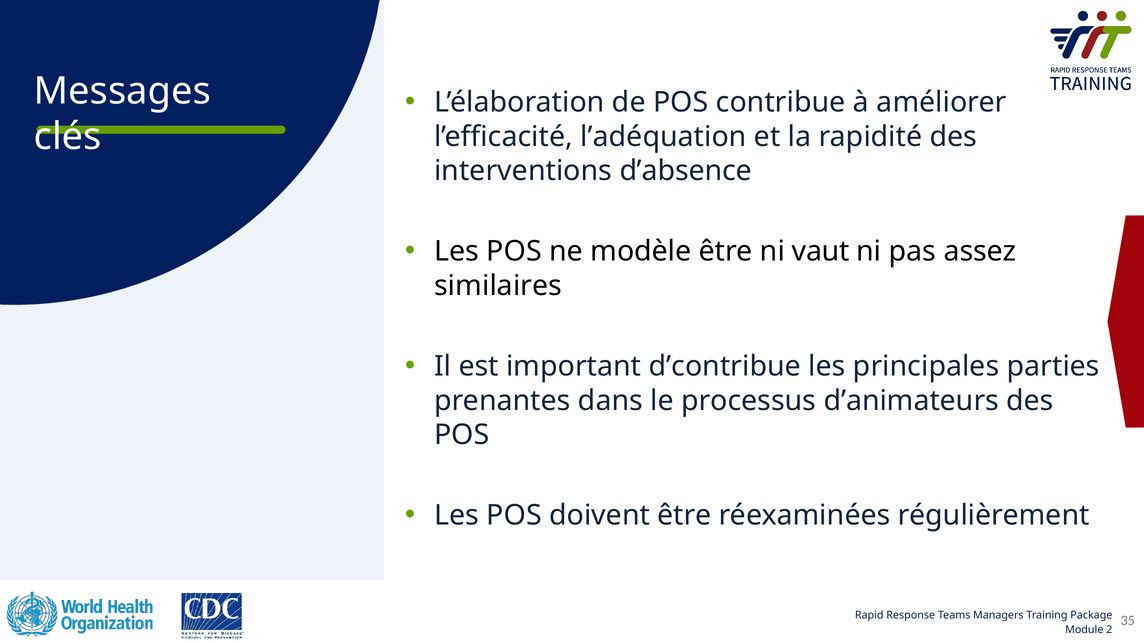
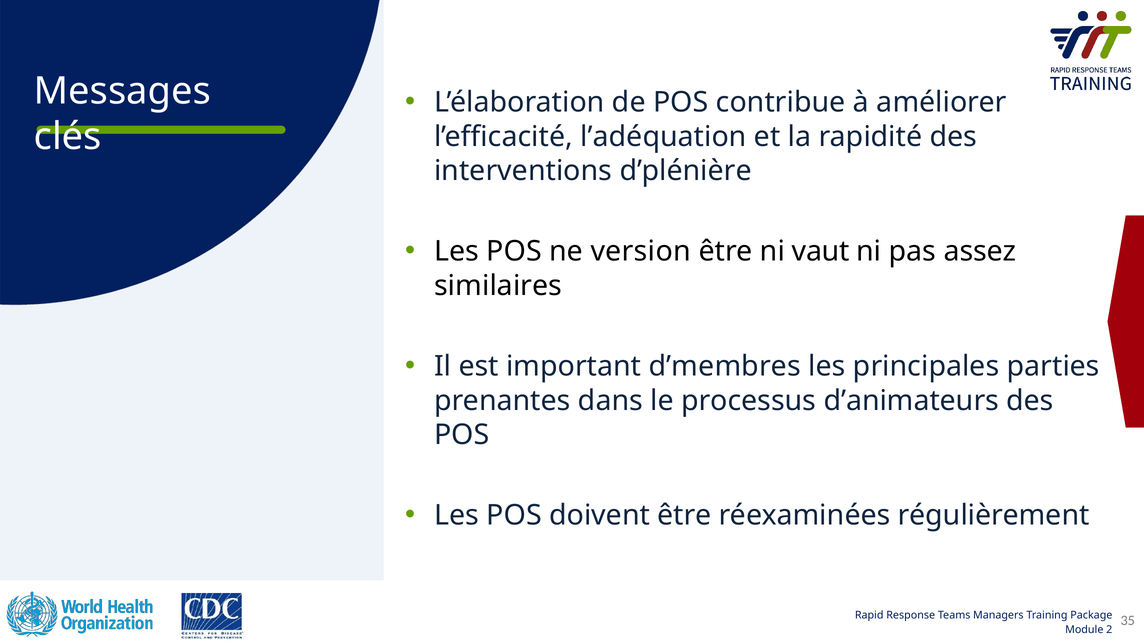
d’absence: d’absence -> d’plénière
modèle: modèle -> version
d’contribue: d’contribue -> d’membres
